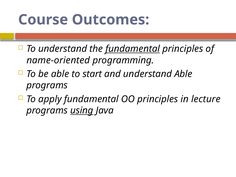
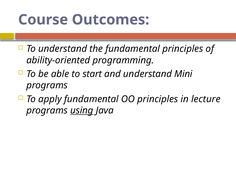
fundamental at (133, 49) underline: present -> none
name-oriented: name-oriented -> ability-oriented
understand Able: Able -> Mini
